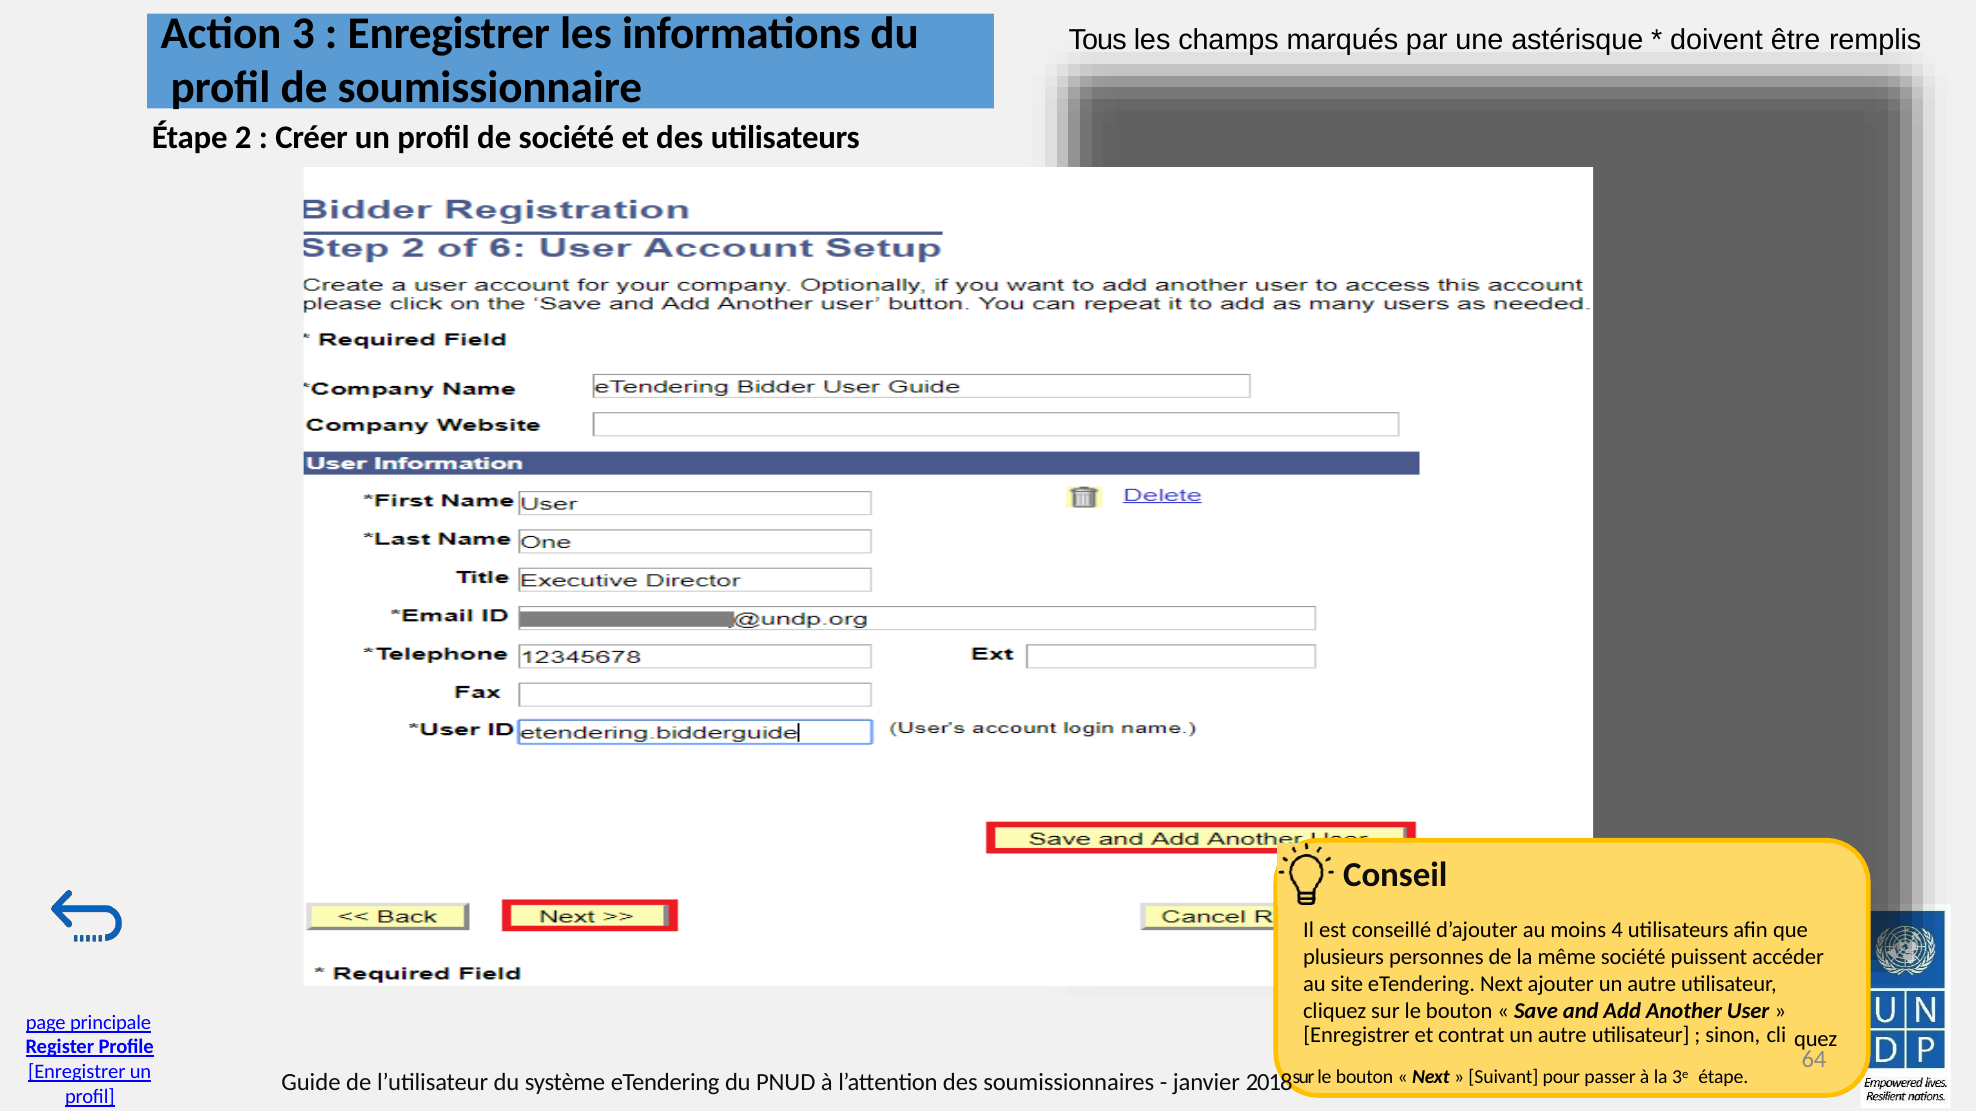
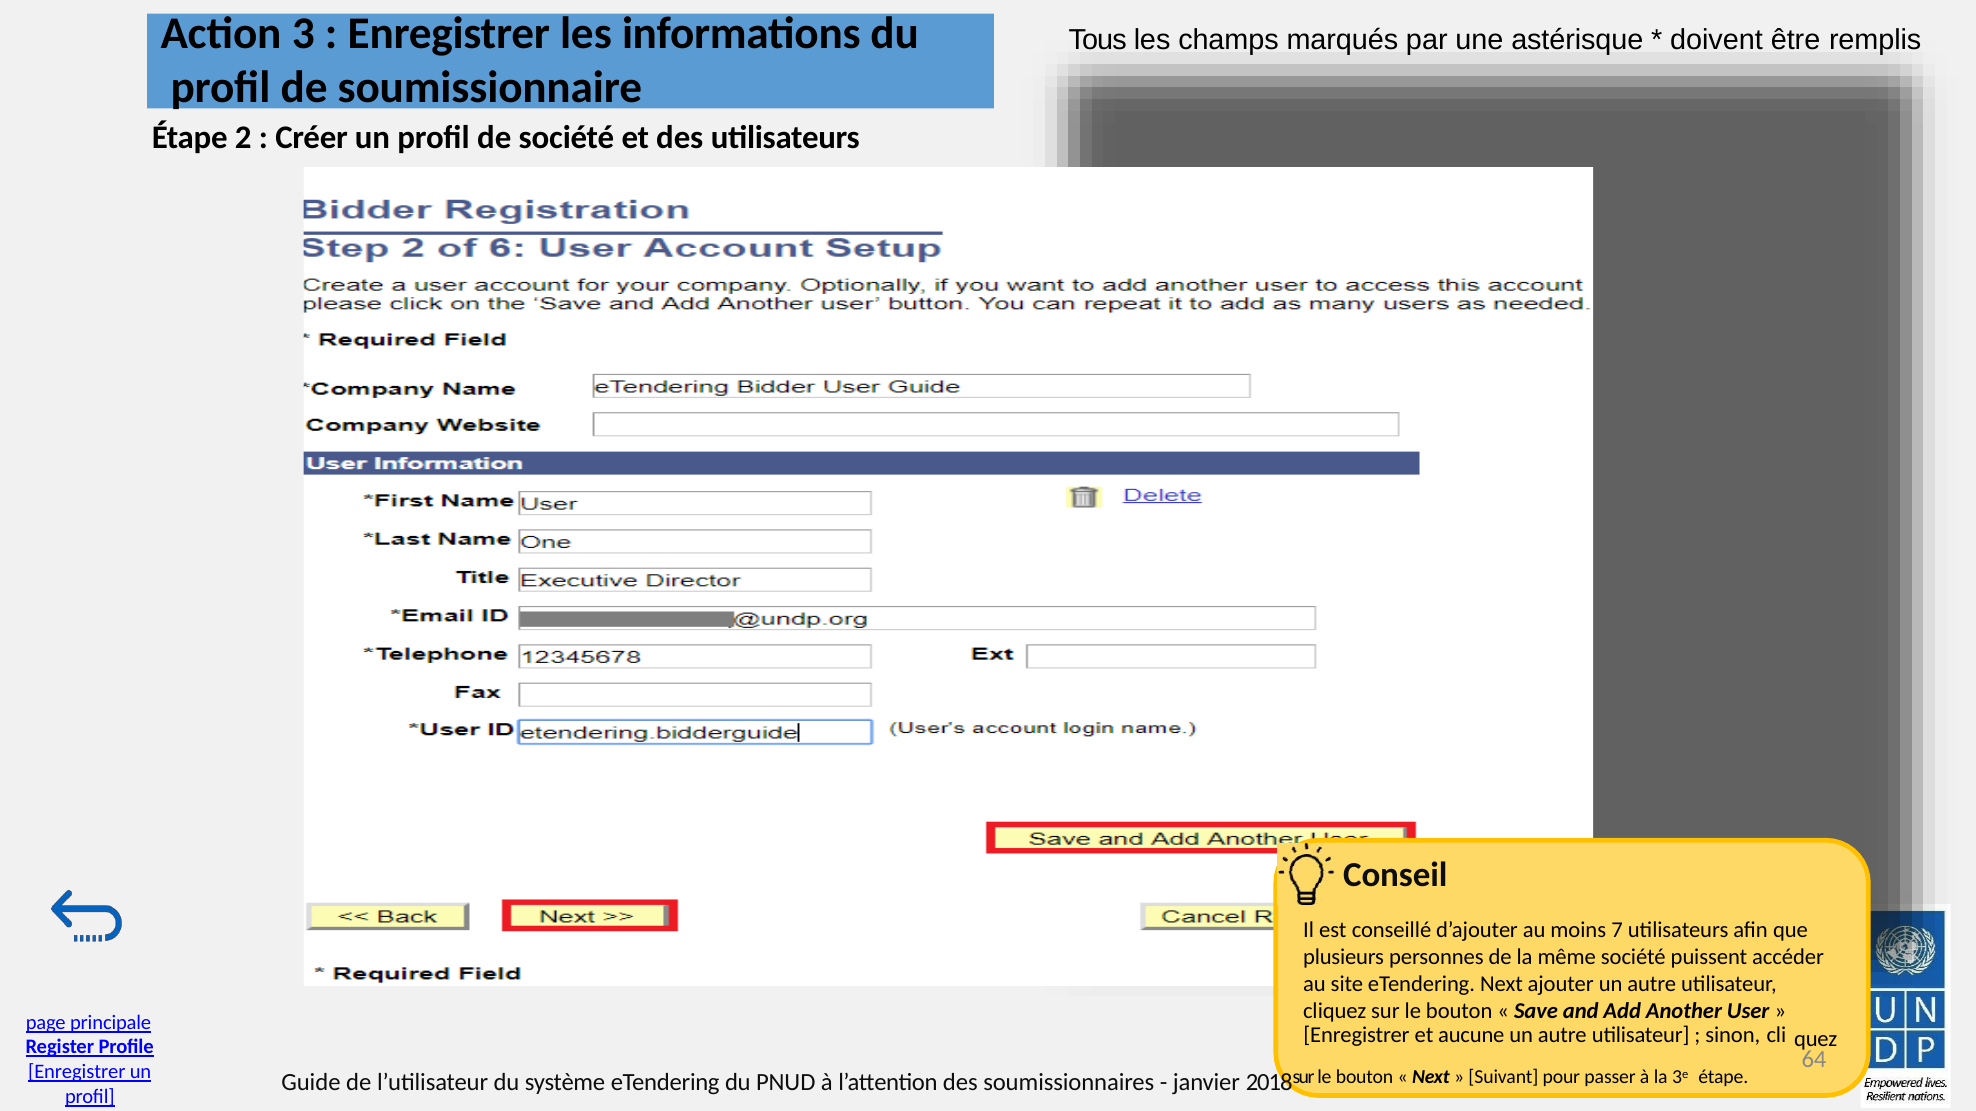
4: 4 -> 7
contrat: contrat -> aucune
